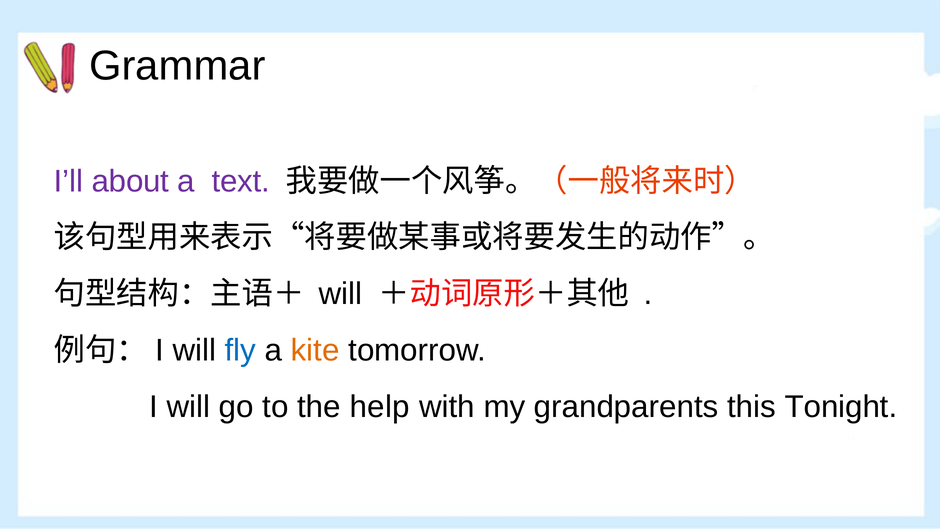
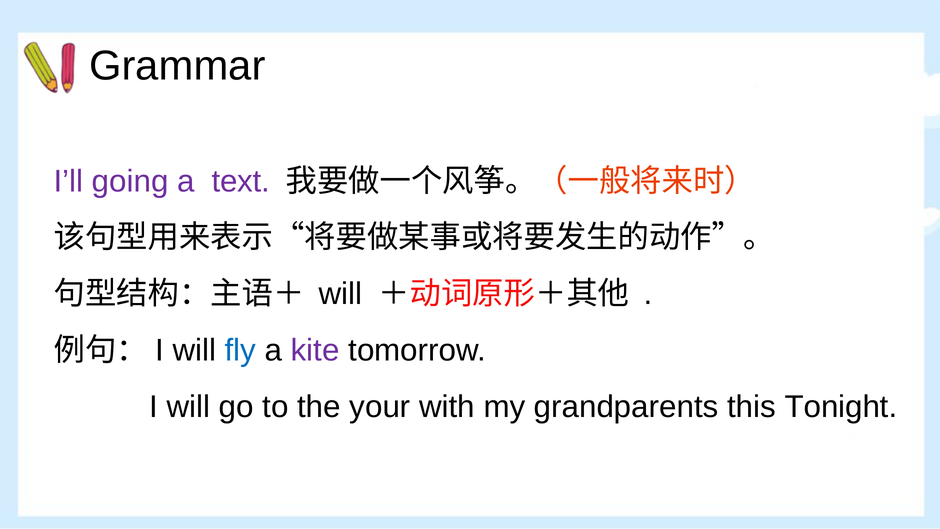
about: about -> going
kite colour: orange -> purple
help: help -> your
